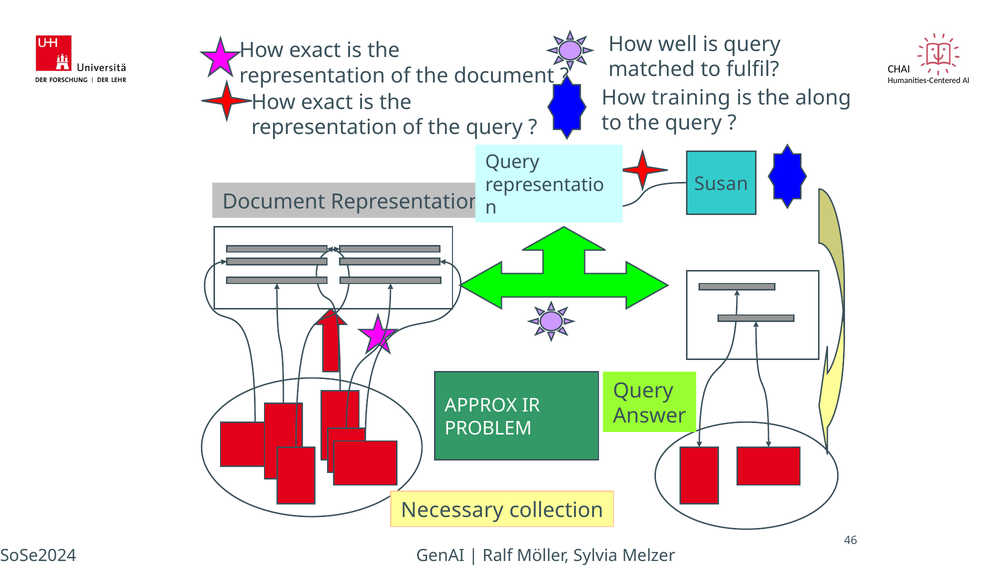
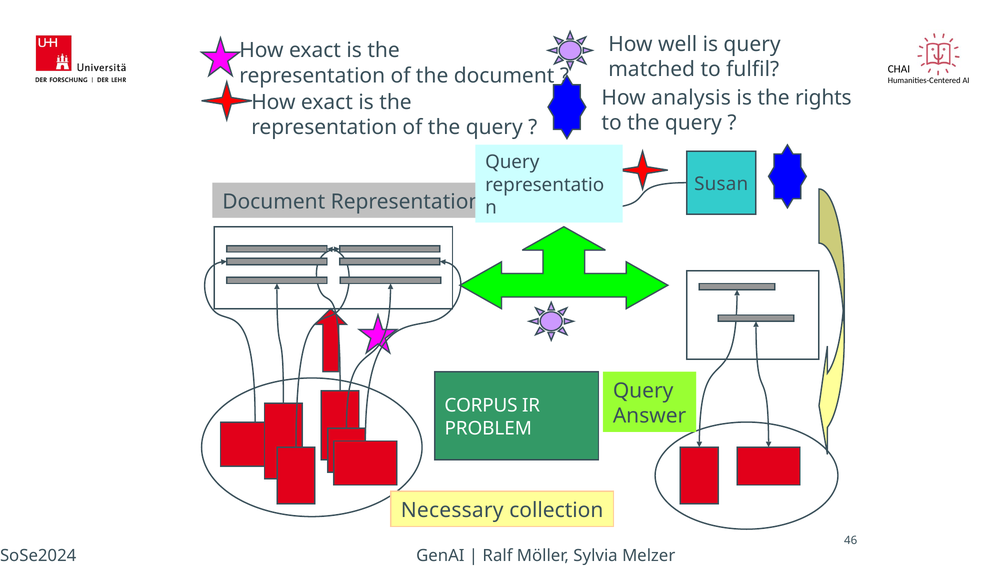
training: training -> analysis
along: along -> rights
APPROX: APPROX -> CORPUS
